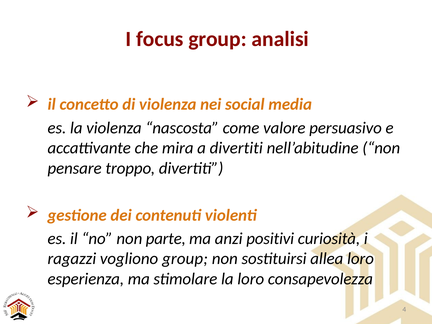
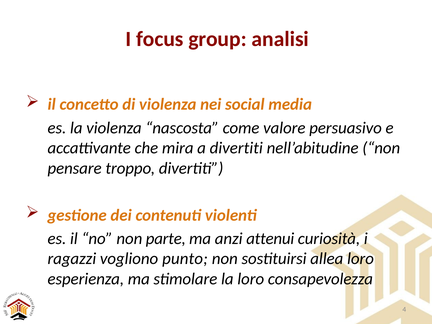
positivi: positivi -> attenui
vogliono group: group -> punto
